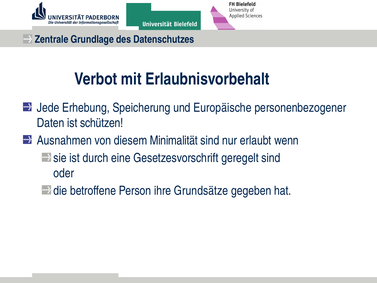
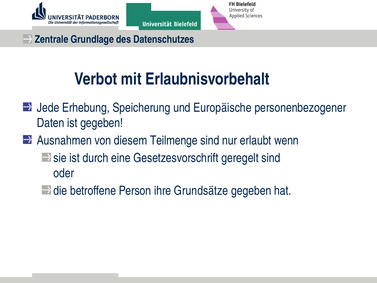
ist schützen: schützen -> gegeben
Minimalität: Minimalität -> Teilmenge
